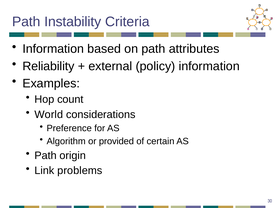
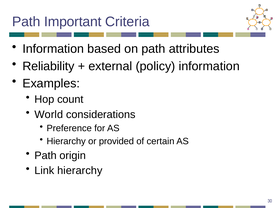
Instability: Instability -> Important
Algorithm at (66, 141): Algorithm -> Hierarchy
Link problems: problems -> hierarchy
